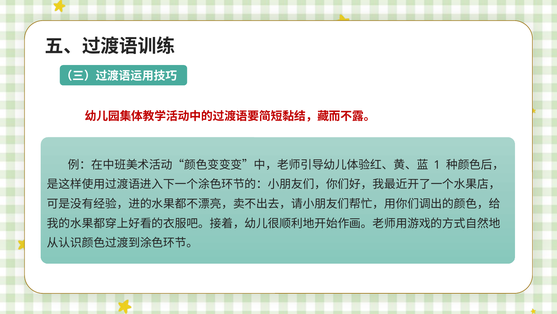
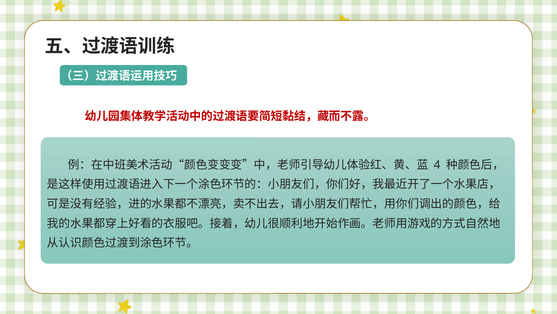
1: 1 -> 4
